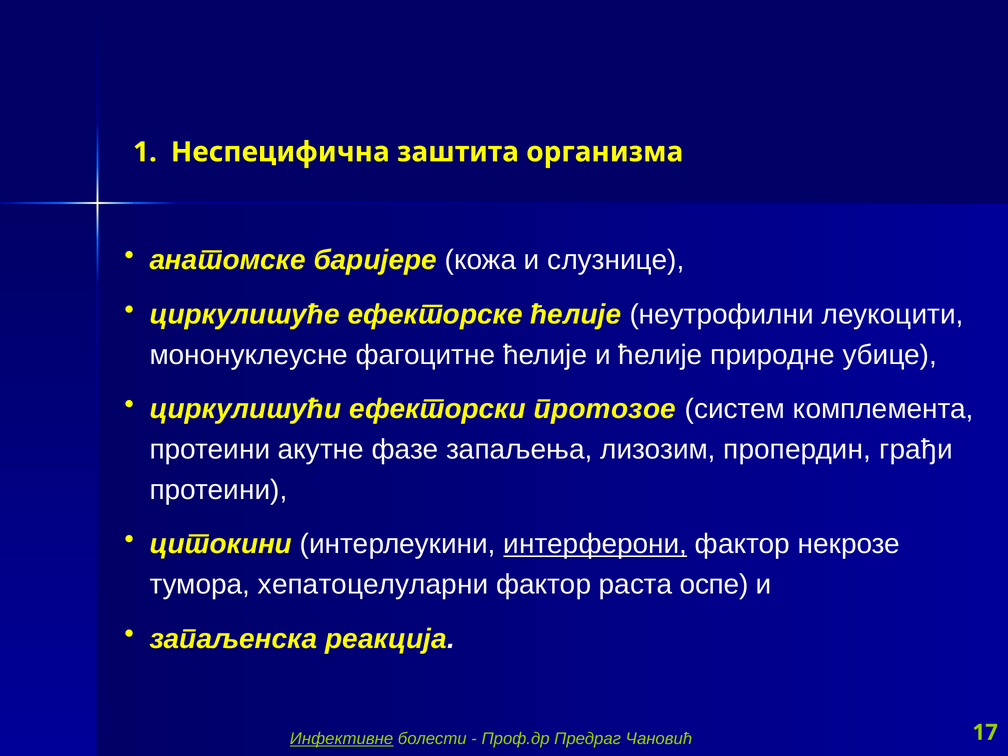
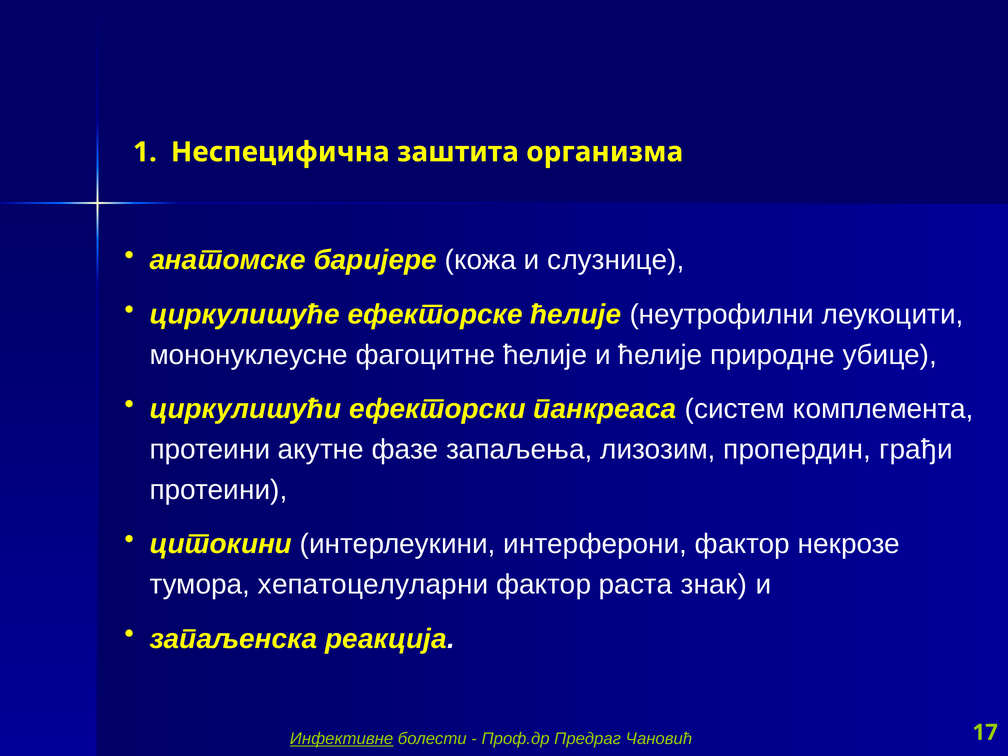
протозое: протозое -> панкреаса
интерферони underline: present -> none
оспе: оспе -> знак
